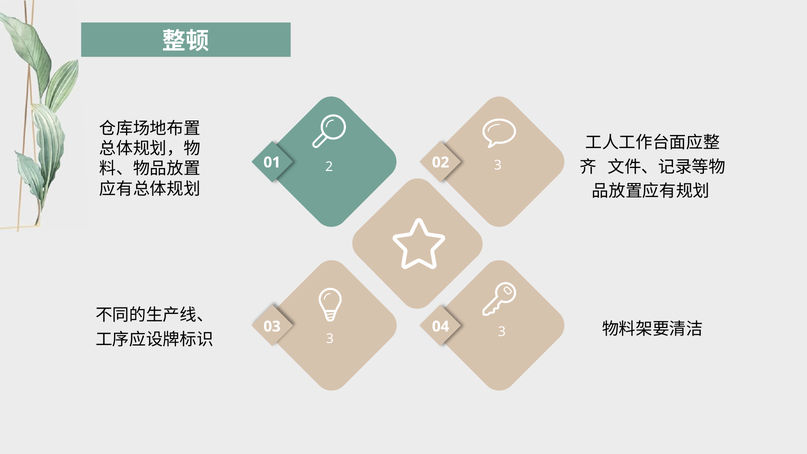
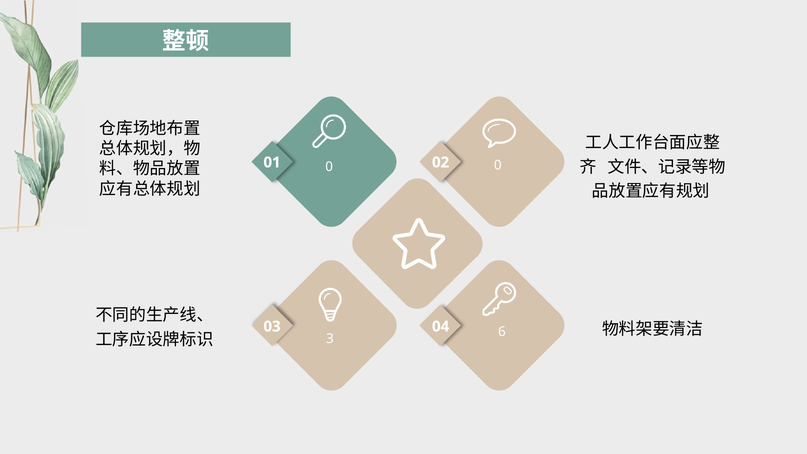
01 2: 2 -> 0
02 3: 3 -> 0
04 3: 3 -> 6
